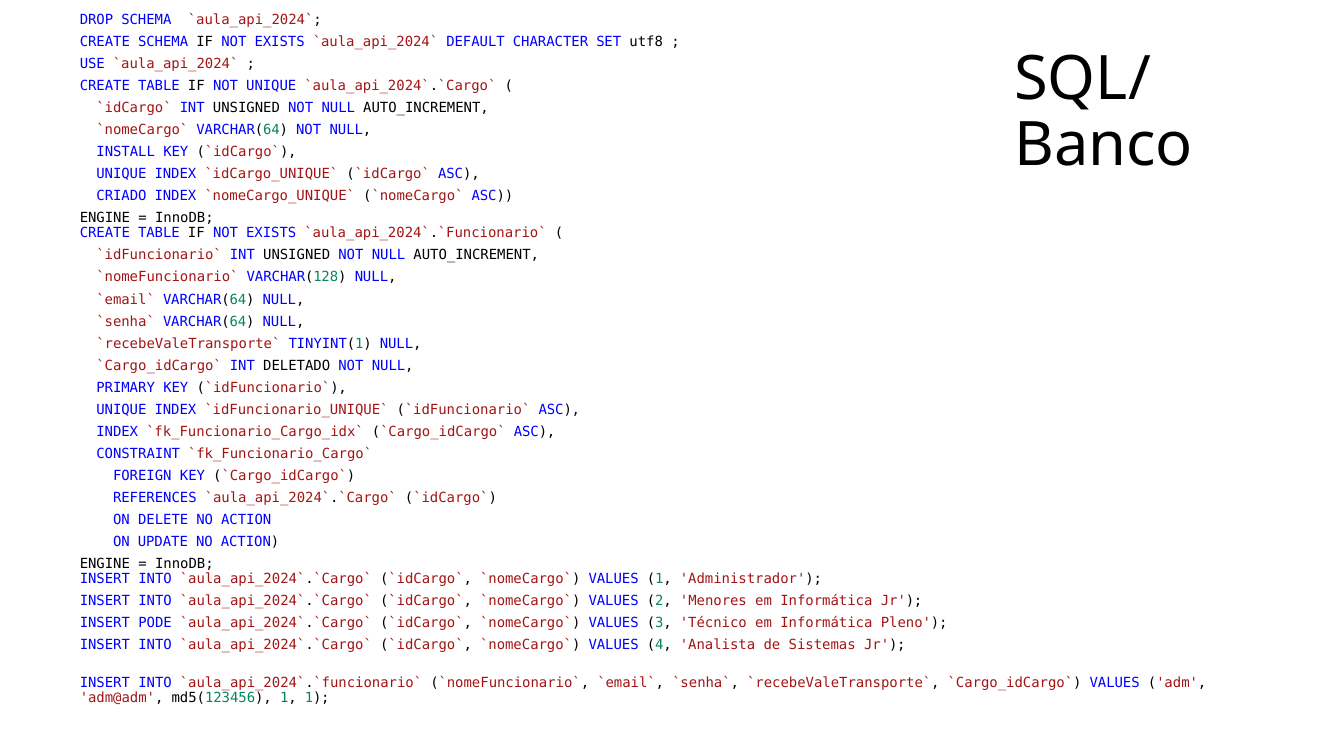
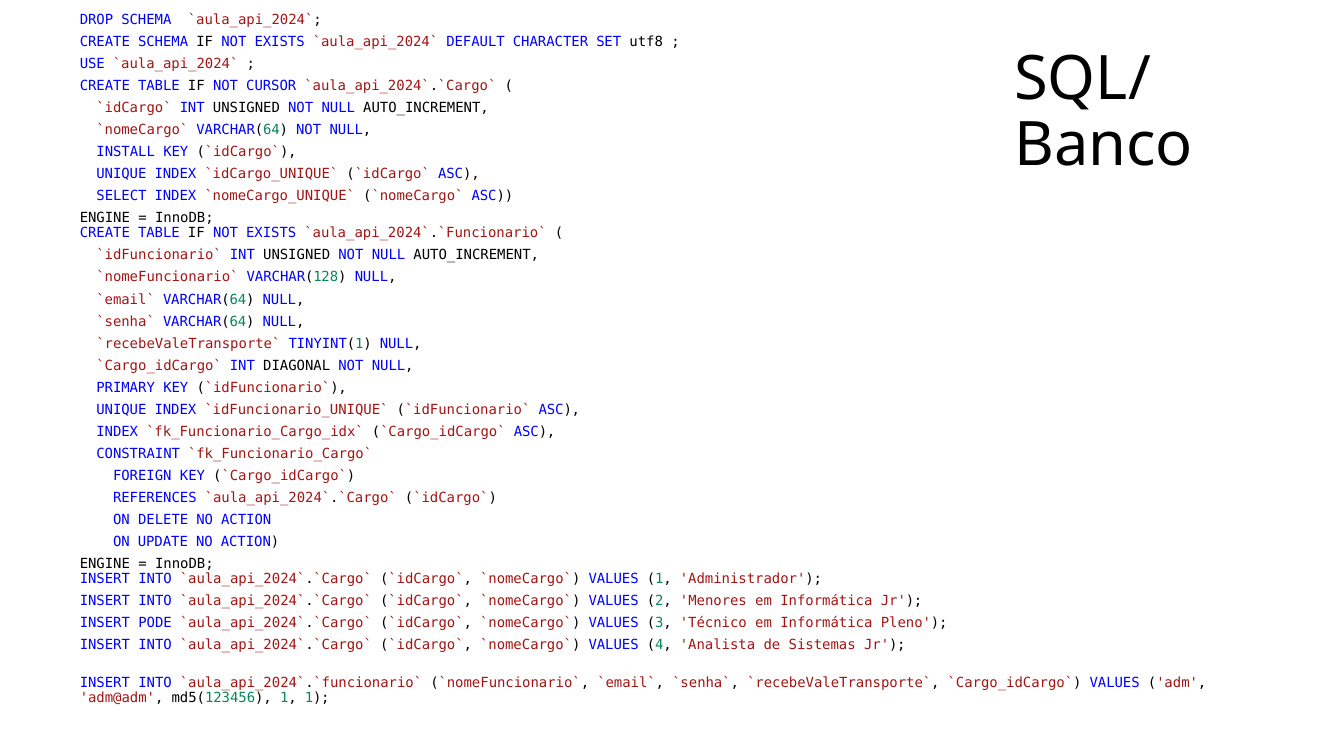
NOT UNIQUE: UNIQUE -> CURSOR
CRIADO: CRIADO -> SELECT
DELETADO: DELETADO -> DIAGONAL
